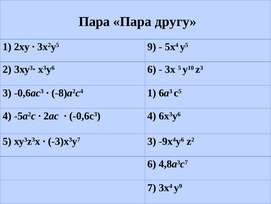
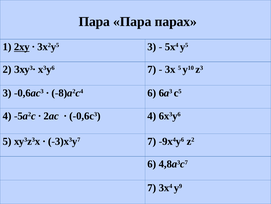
другу: другу -> парах
2ху underline: none -> present
3x2у5 9: 9 -> 3
х3у6 6: 6 -> 7
-8)а2с4 1: 1 -> 6
-3)х3у7 3: 3 -> 7
